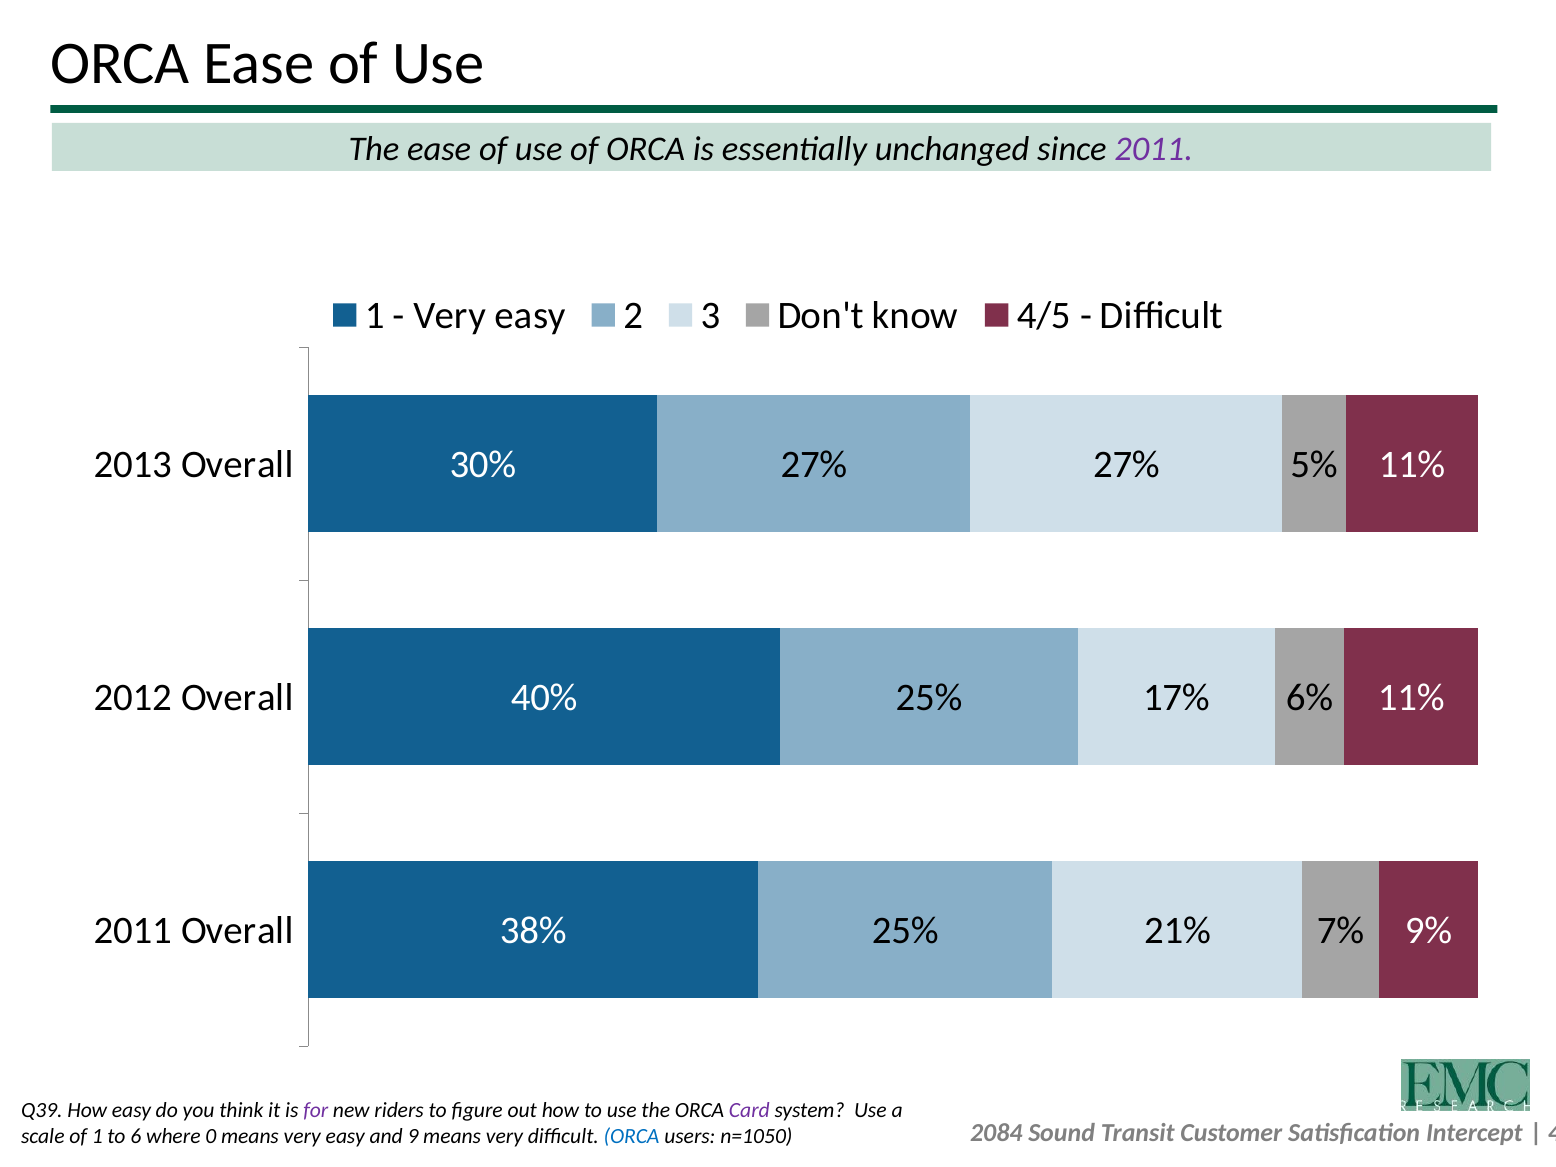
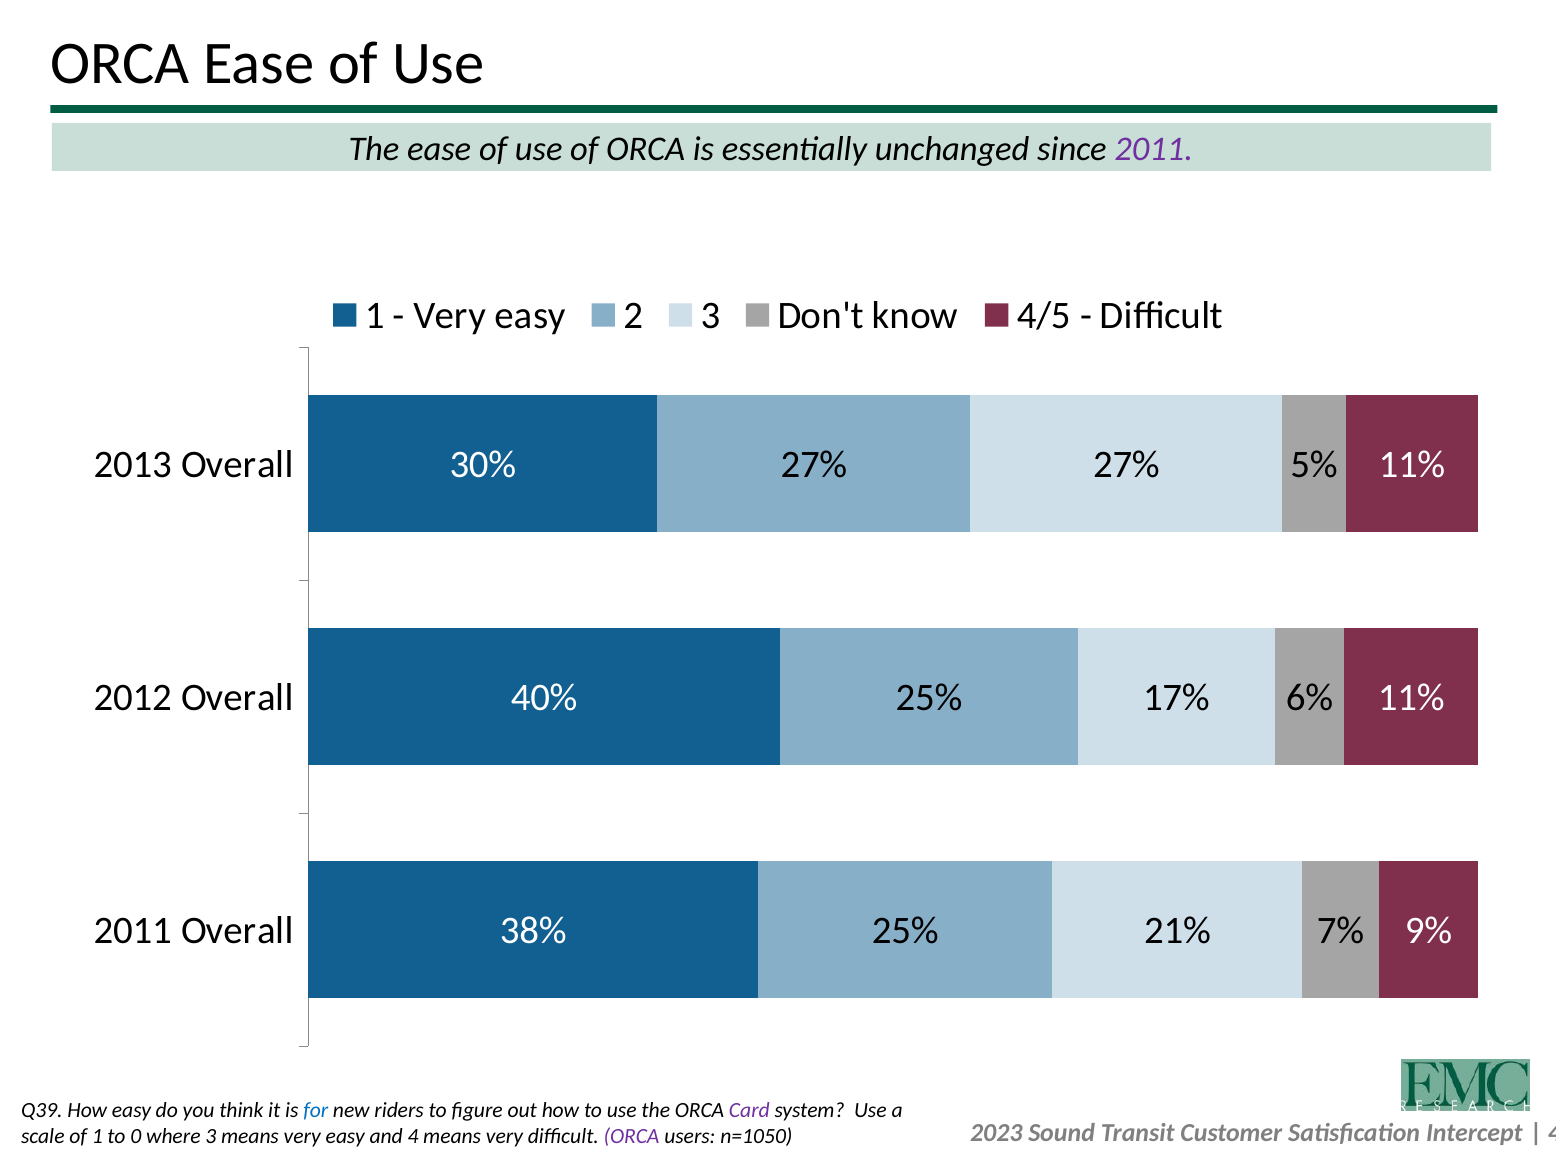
for colour: purple -> blue
2084: 2084 -> 2023
6: 6 -> 0
where 0: 0 -> 3
9: 9 -> 4
ORCA at (632, 1137) colour: blue -> purple
